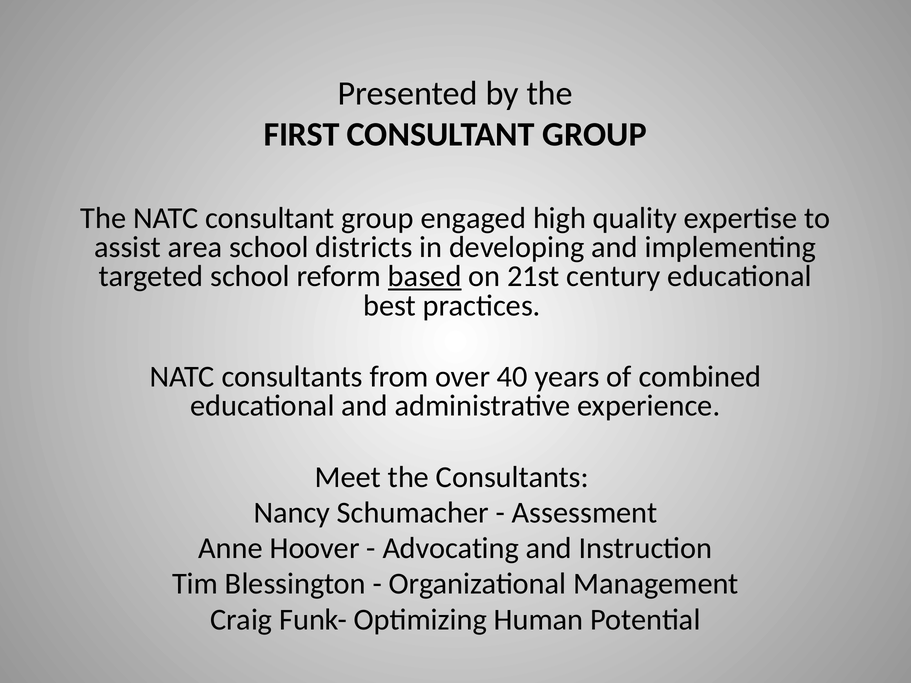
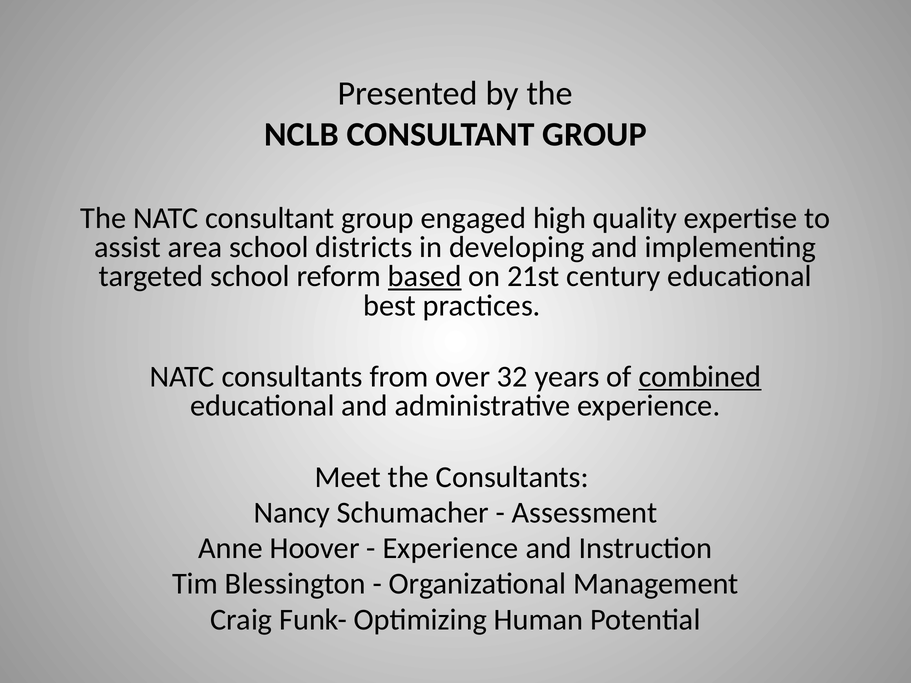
FIRST: FIRST -> NCLB
40: 40 -> 32
combined underline: none -> present
Advocating at (451, 549): Advocating -> Experience
